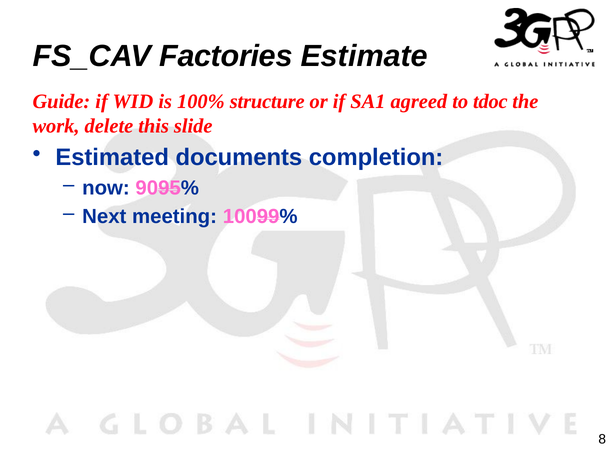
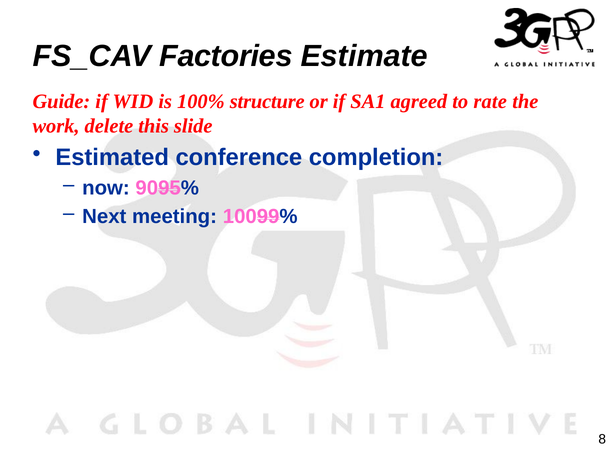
tdoc: tdoc -> rate
documents: documents -> conference
